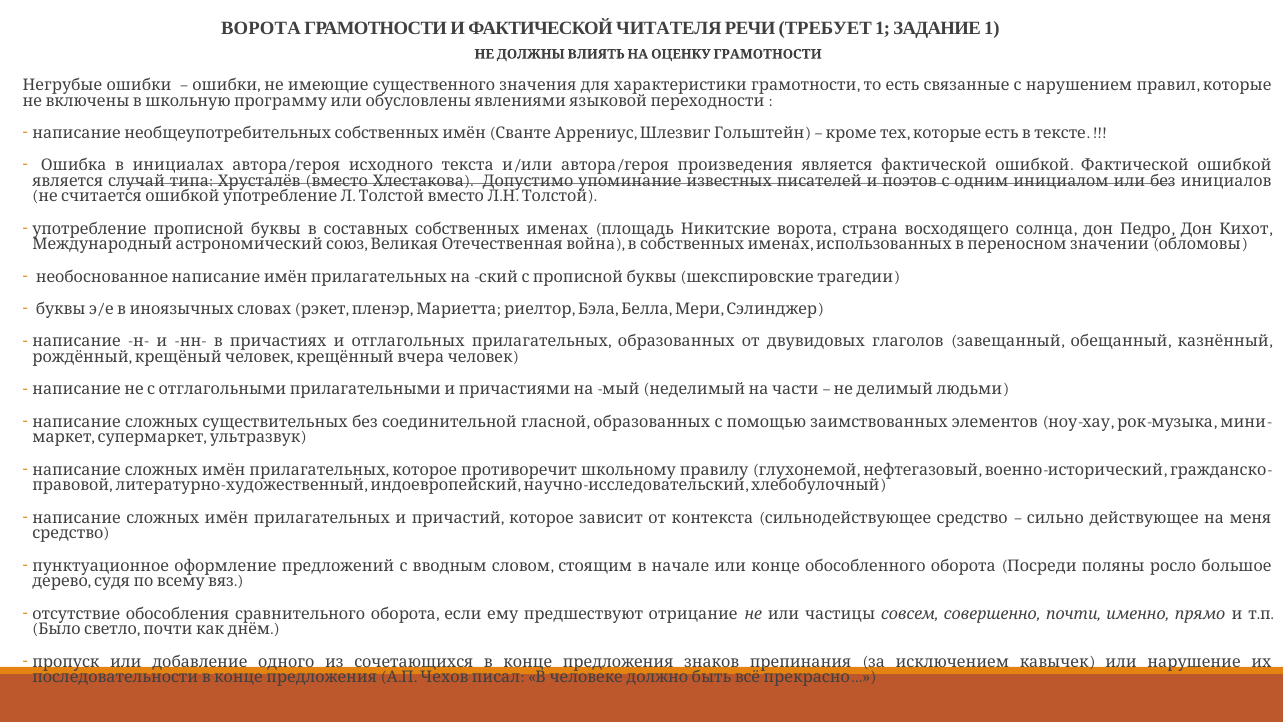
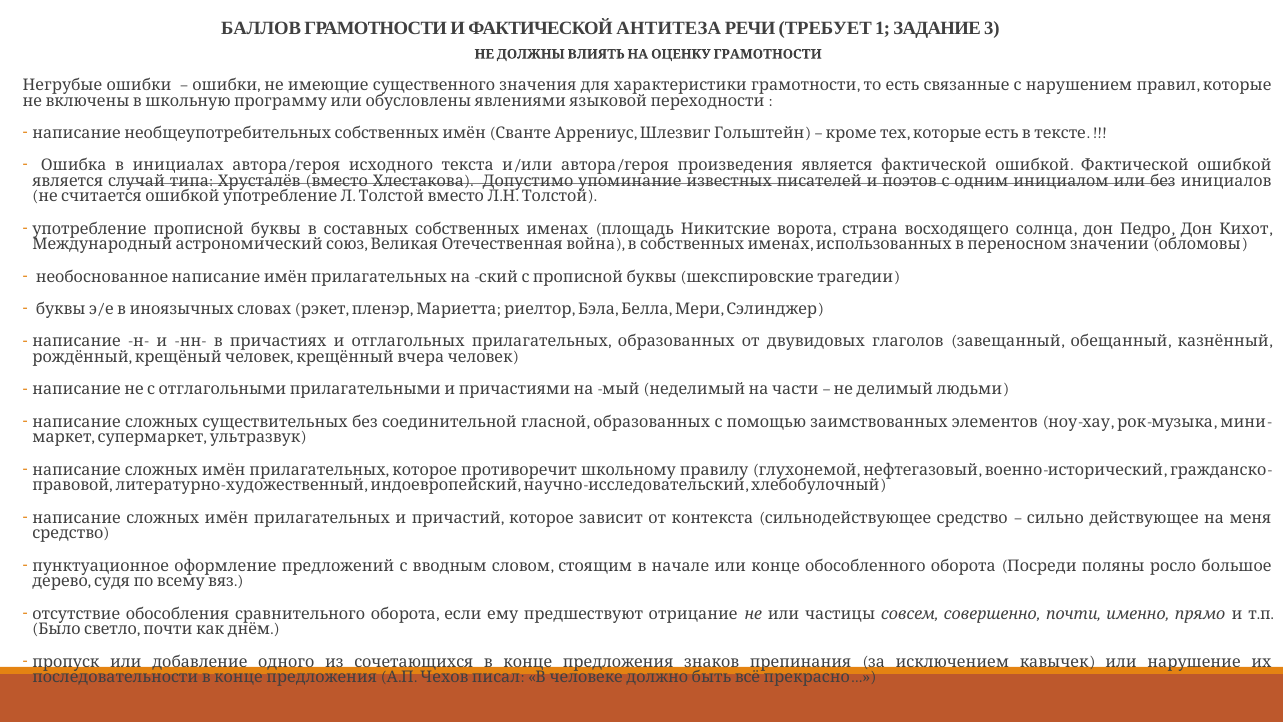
ВОРОТА at (261, 29): ВОРОТА -> БАЛЛОВ
ЧИТАТЕЛЯ: ЧИТАТЕЛЯ -> АНТИТЕЗА
ЗАДАНИЕ 1: 1 -> 3
